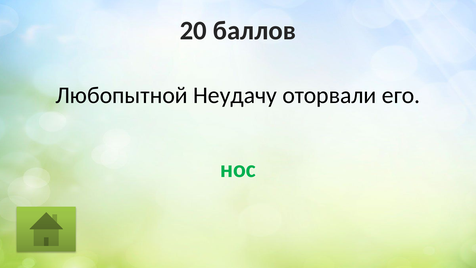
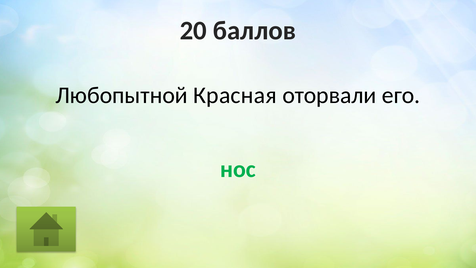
Неудачу: Неудачу -> Красная
